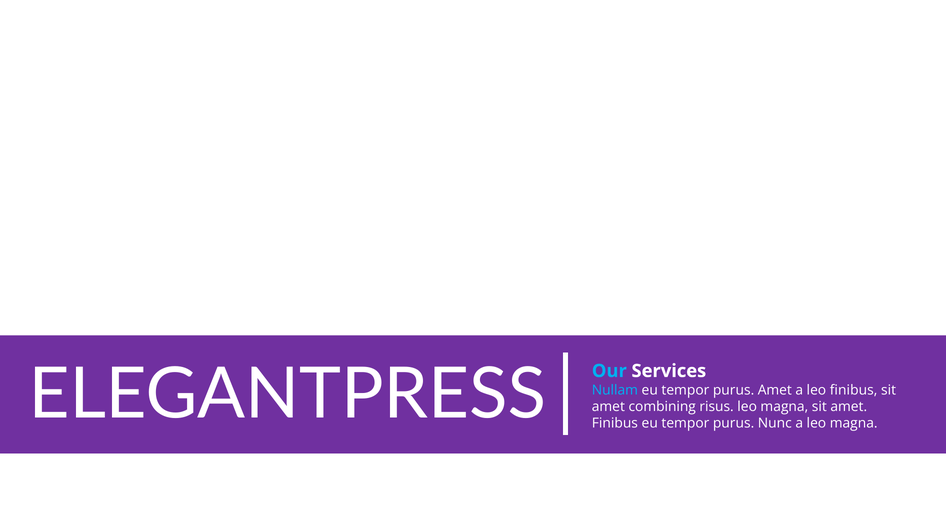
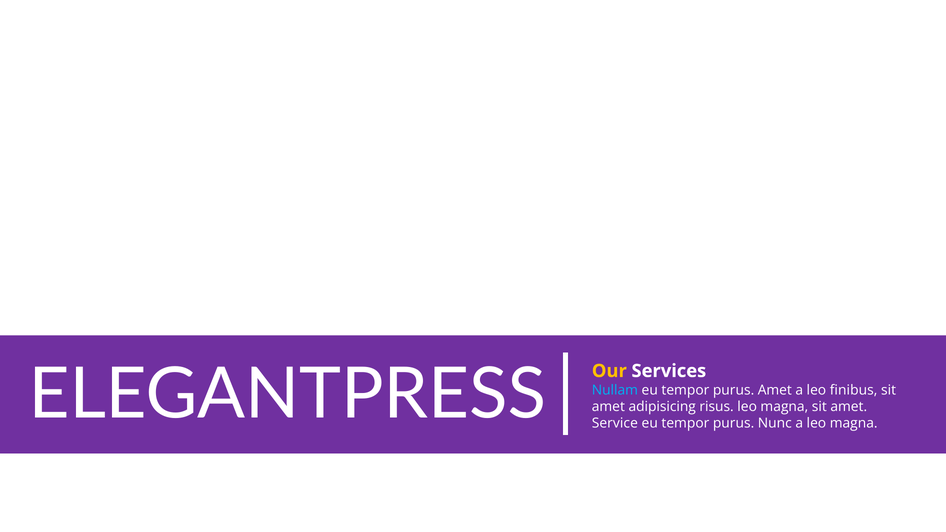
Our colour: light blue -> yellow
combining: combining -> adipisicing
Finibus at (615, 423): Finibus -> Service
